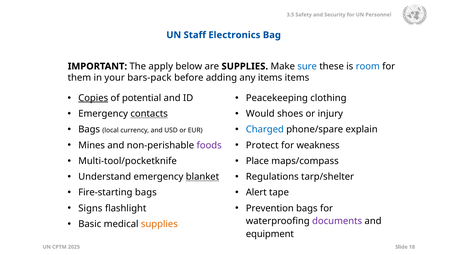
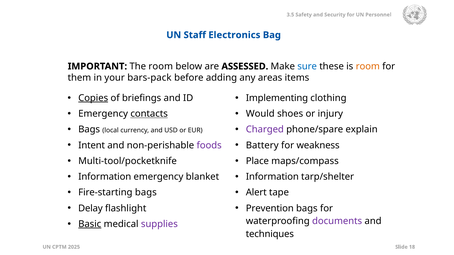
The apply: apply -> room
are SUPPLIES: SUPPLIES -> ASSESSED
room at (368, 66) colour: blue -> orange
any items: items -> areas
potential: potential -> briefings
Peacekeeping: Peacekeeping -> Implementing
Charged colour: blue -> purple
Mines: Mines -> Intent
Protect: Protect -> Battery
Understand at (105, 177): Understand -> Information
blanket underline: present -> none
Regulations at (272, 177): Regulations -> Information
Signs: Signs -> Delay
Basic underline: none -> present
supplies at (159, 224) colour: orange -> purple
equipment: equipment -> techniques
